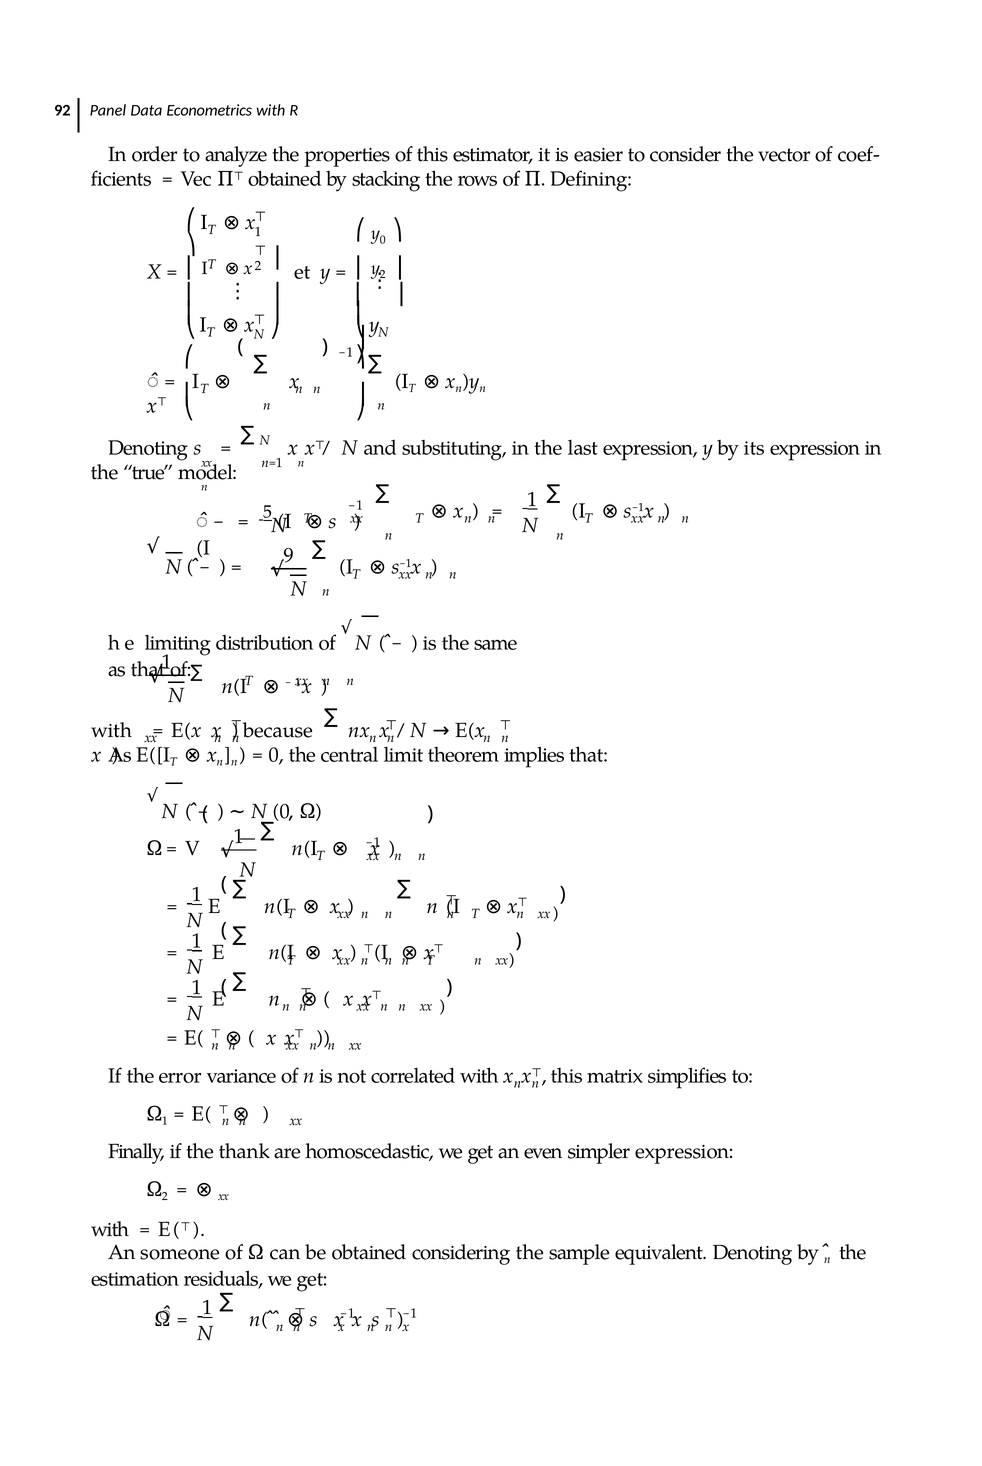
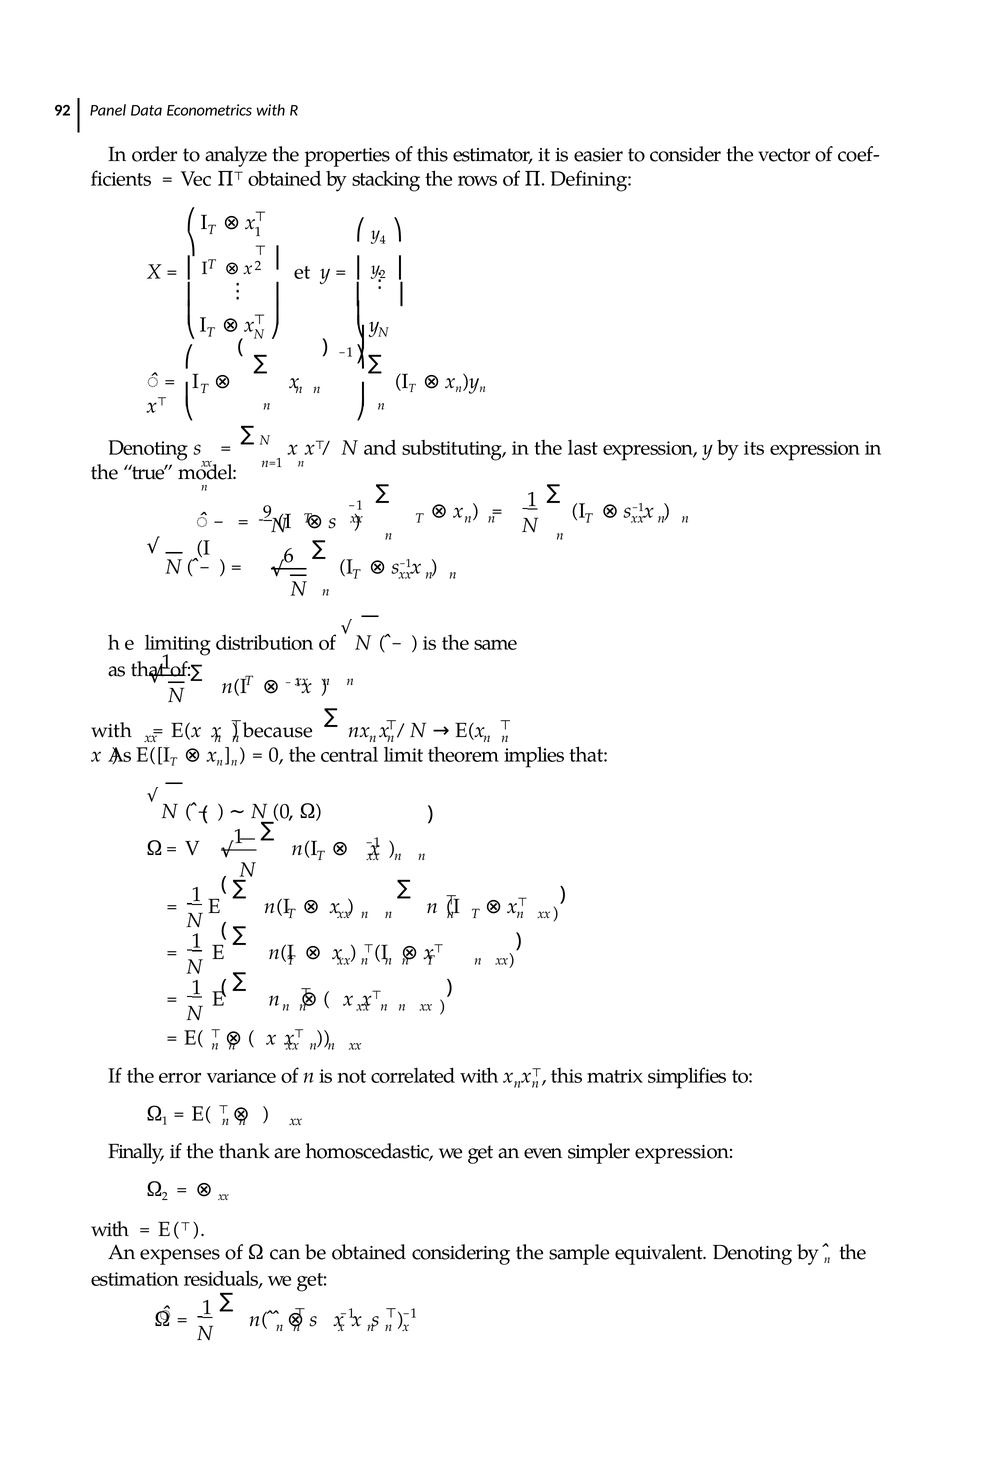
y 0: 0 -> 4
5: 5 -> 9
9: 9 -> 6
someone: someone -> expenses
